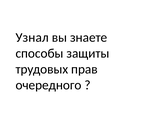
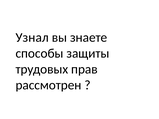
очередного: очередного -> рассмотрен
